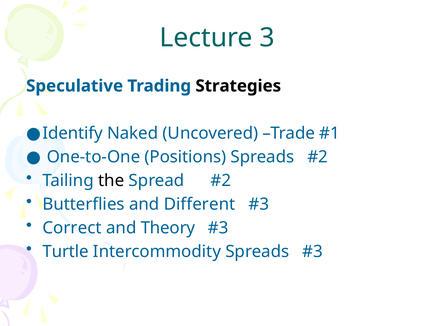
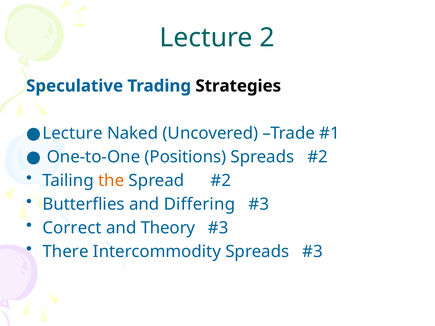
3: 3 -> 2
Identify at (73, 133): Identify -> Lecture
the colour: black -> orange
Different: Different -> Differing
Turtle: Turtle -> There
